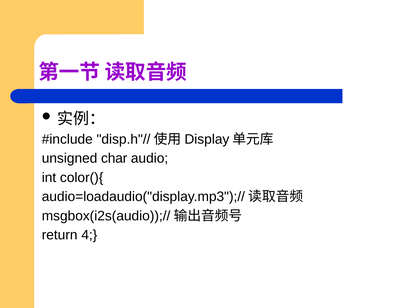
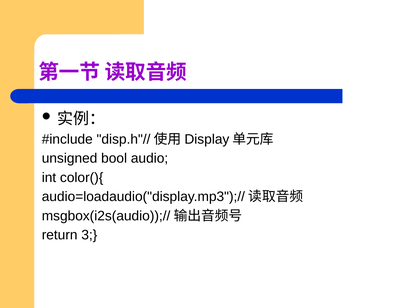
char: char -> bool
4: 4 -> 3
